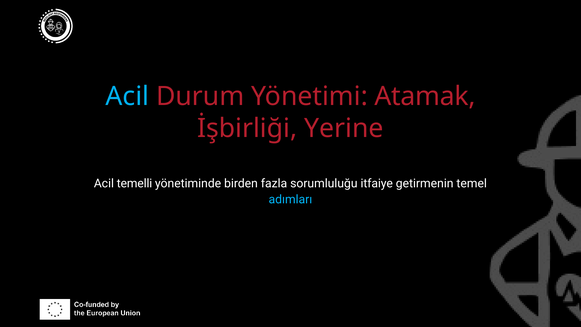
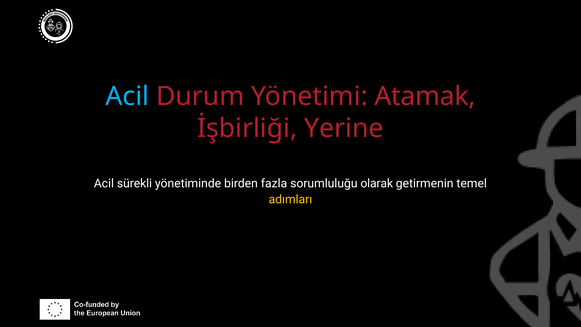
temelli: temelli -> sürekli
itfaiye: itfaiye -> olarak
adımları colour: light blue -> yellow
